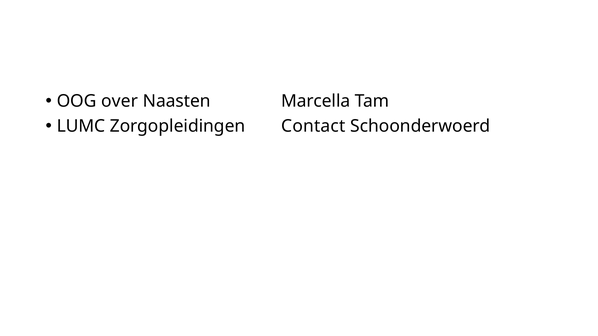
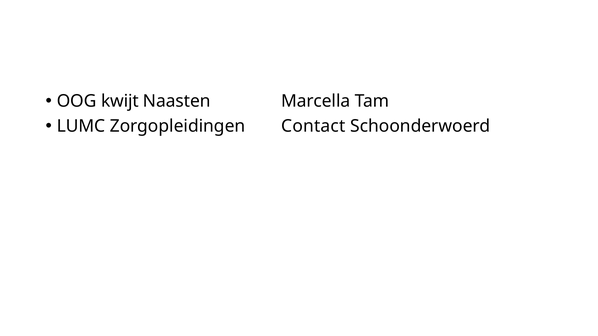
over: over -> kwijt
